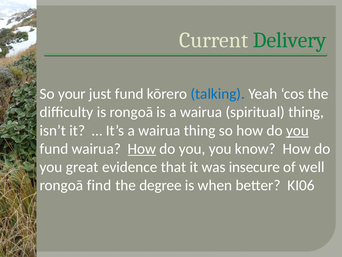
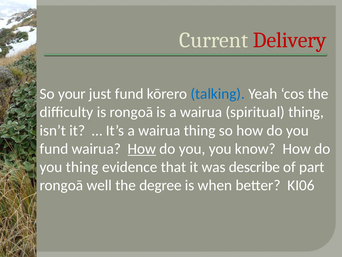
Delivery colour: green -> red
you at (297, 130) underline: present -> none
you great: great -> thing
insecure: insecure -> describe
well: well -> part
find: find -> well
